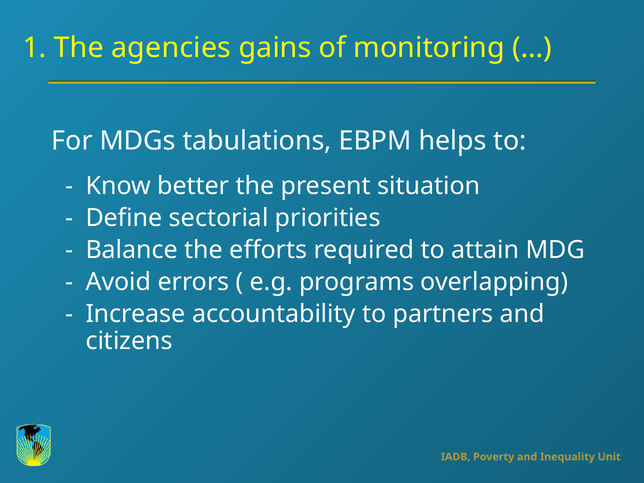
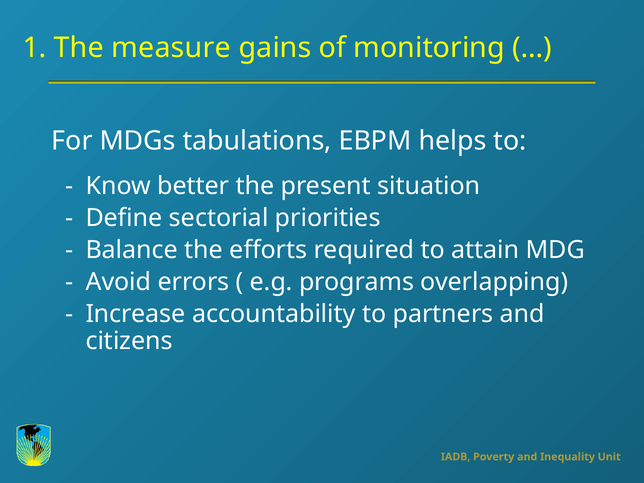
agencies: agencies -> measure
